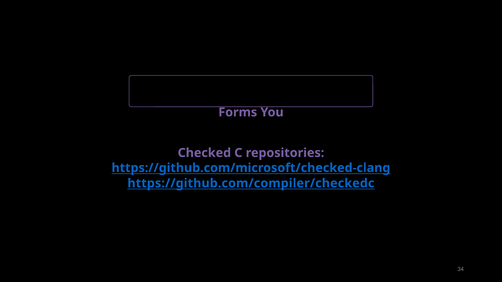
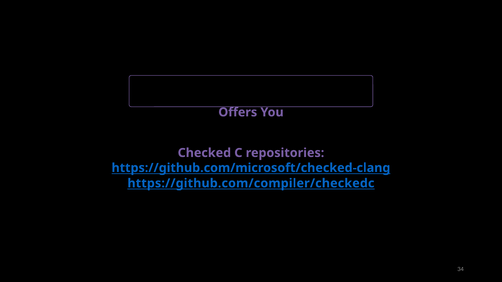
Forms: Forms -> Offers
